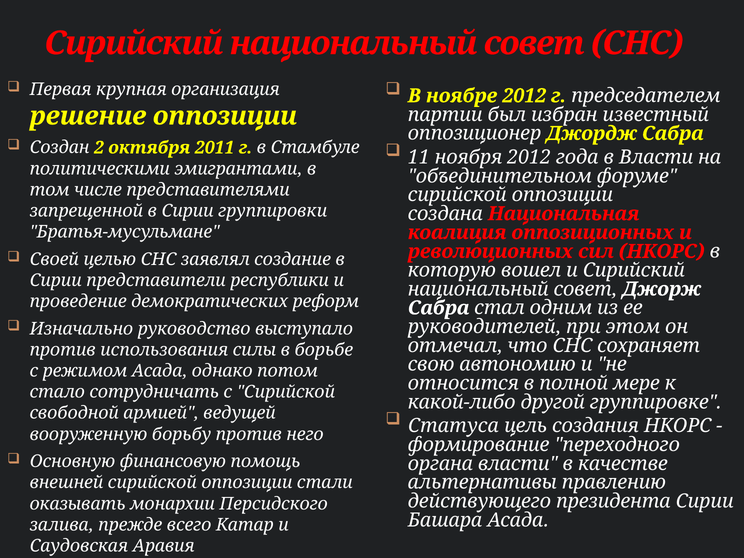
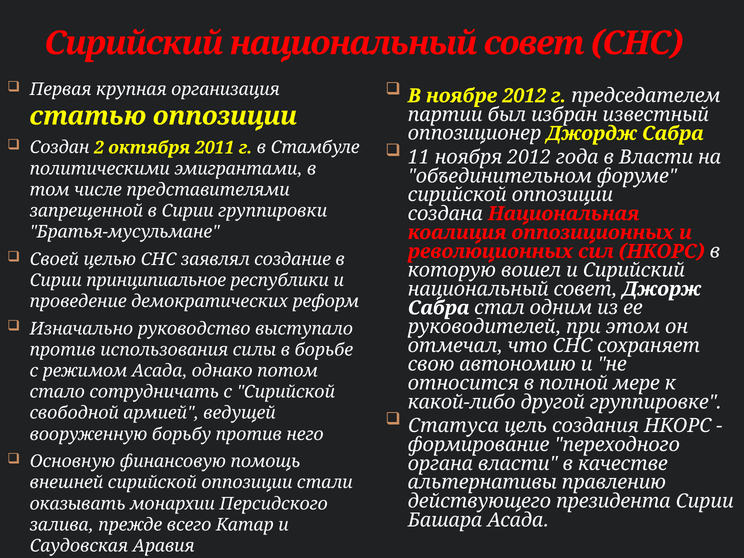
решение: решение -> статью
представители: представители -> принципиальное
